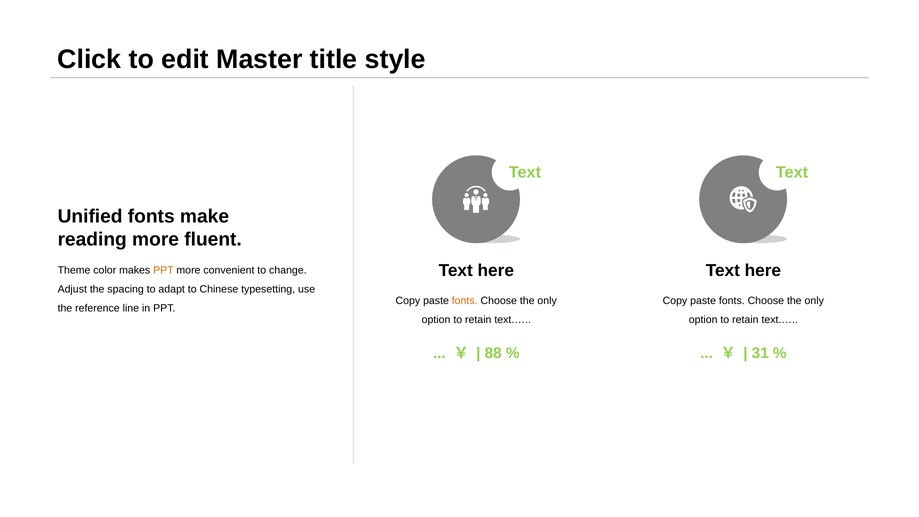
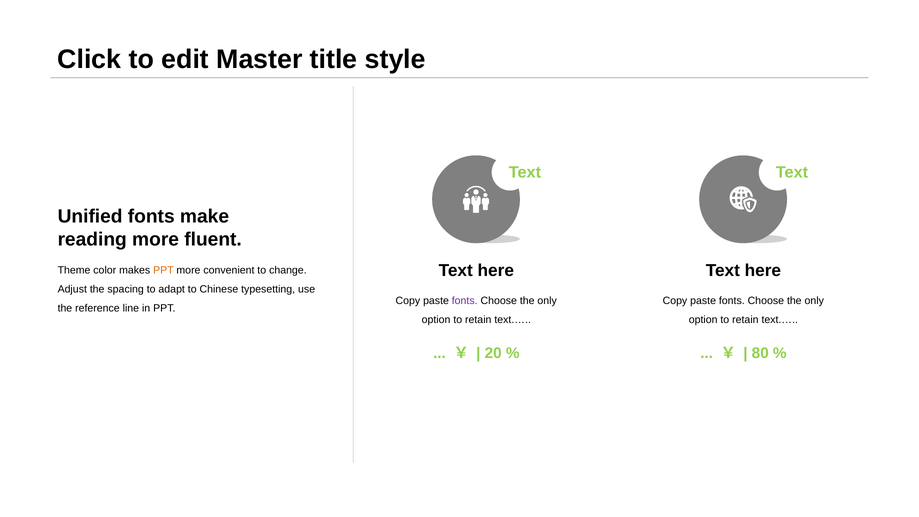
fonts at (465, 301) colour: orange -> purple
88: 88 -> 20
31: 31 -> 80
